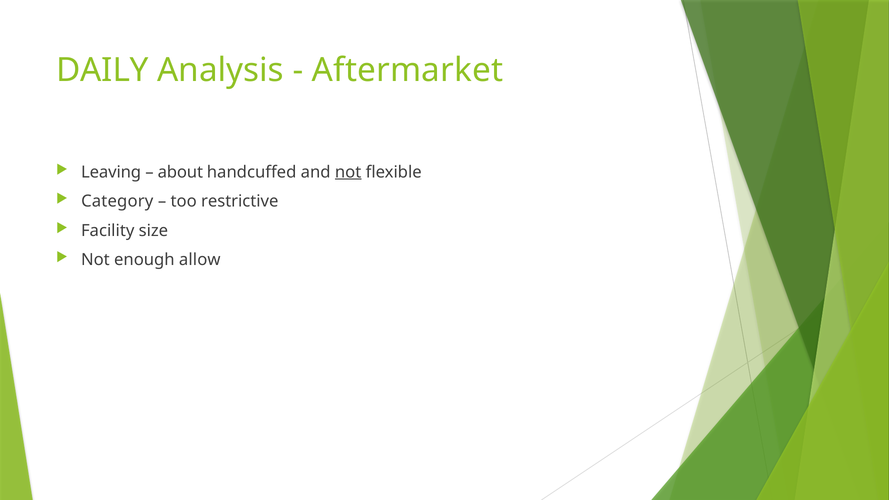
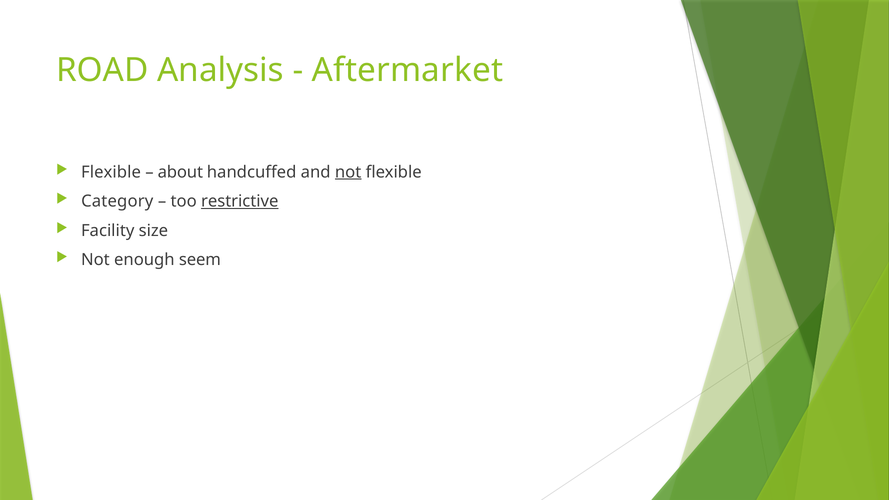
DAILY: DAILY -> ROAD
Leaving at (111, 172): Leaving -> Flexible
restrictive underline: none -> present
allow: allow -> seem
